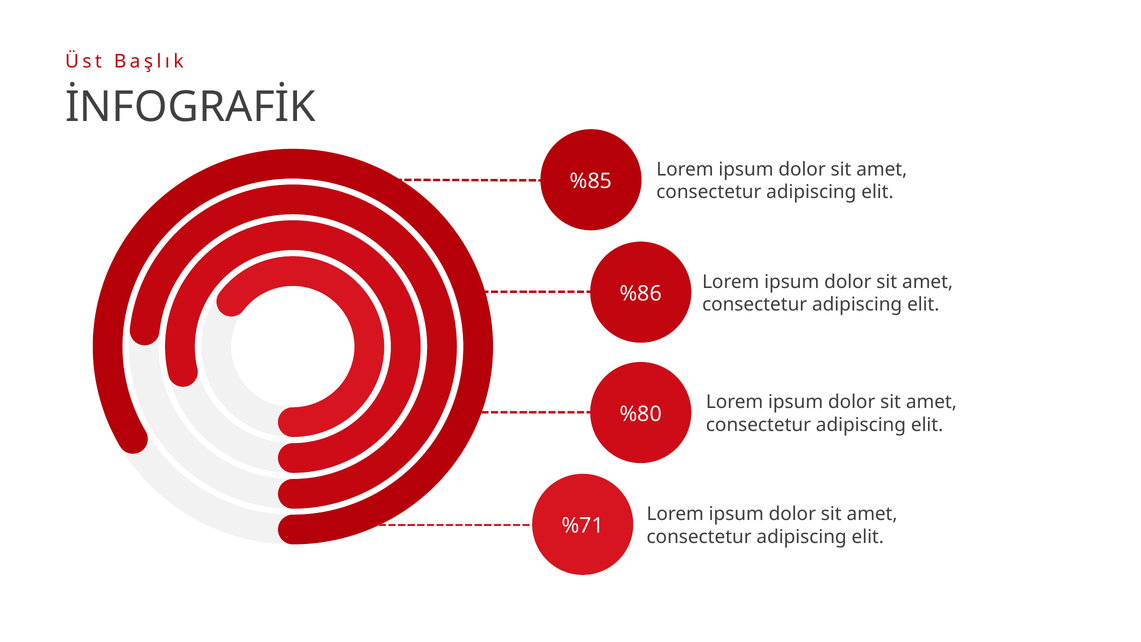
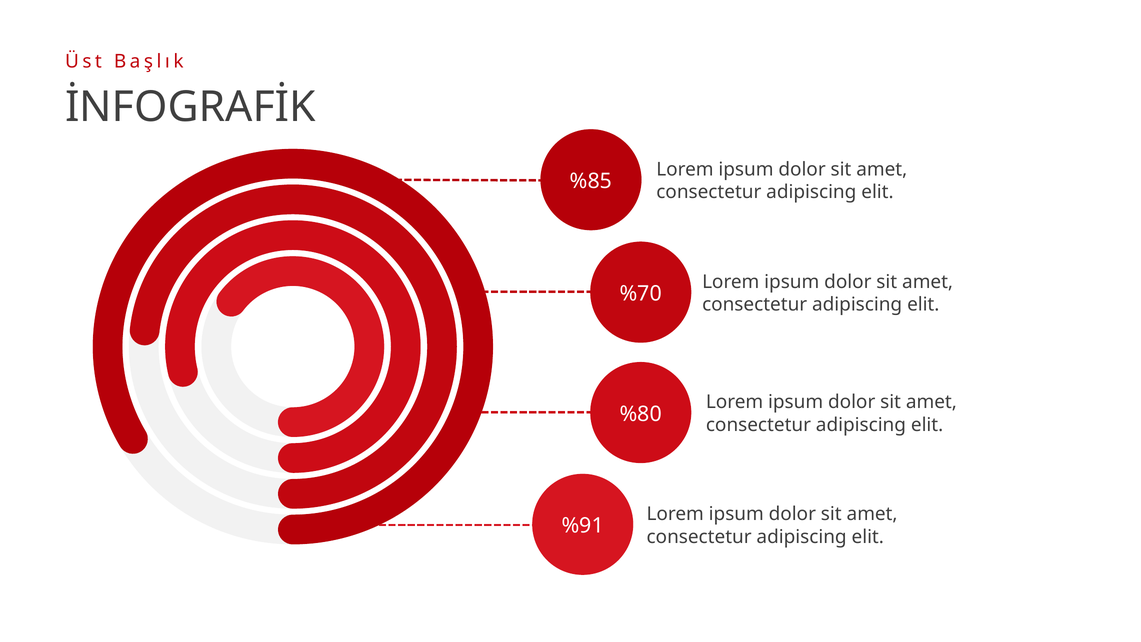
%86: %86 -> %70
%71: %71 -> %91
